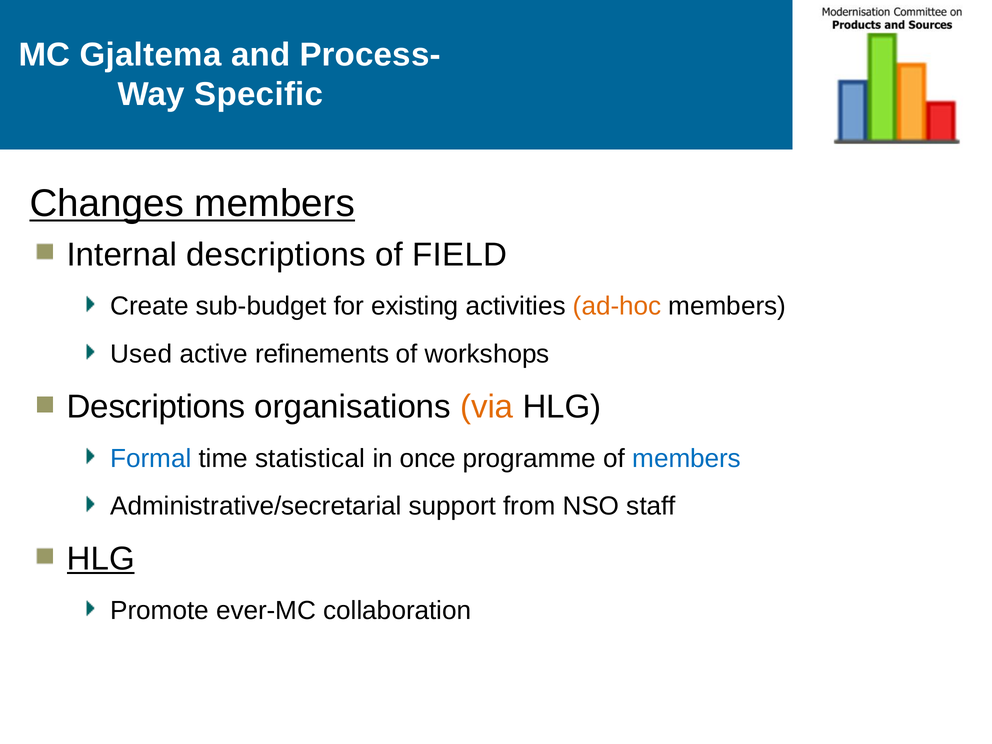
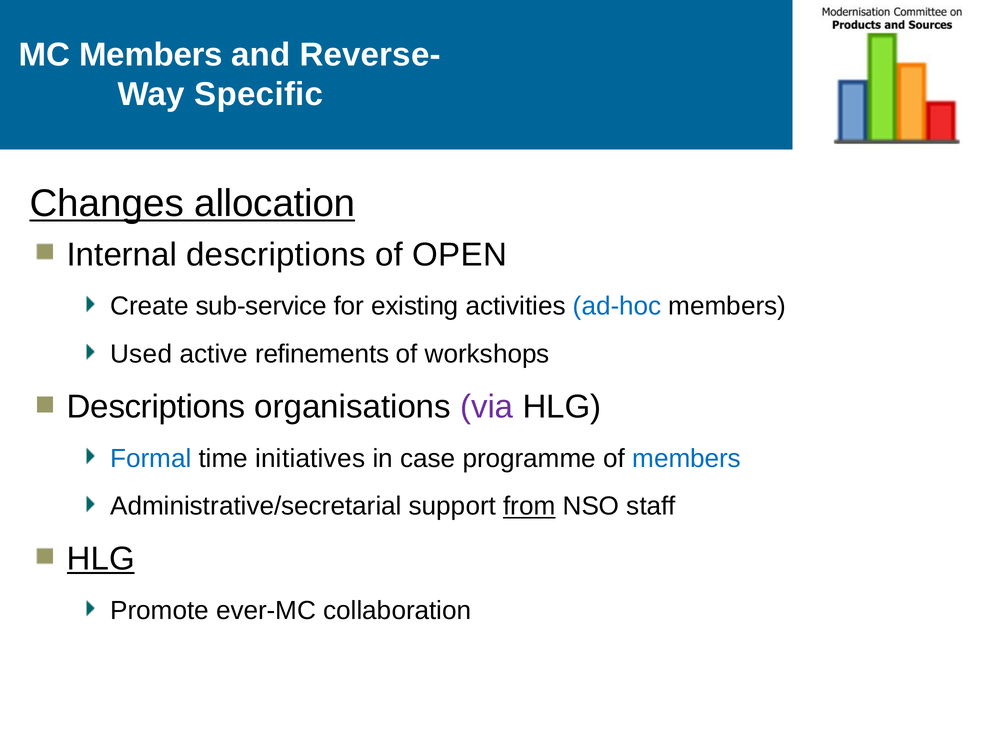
MC Gjaltema: Gjaltema -> Members
Process-: Process- -> Reverse-
Changes members: members -> allocation
FIELD: FIELD -> OPEN
sub-budget: sub-budget -> sub-service
ad-hoc colour: orange -> blue
via colour: orange -> purple
statistical: statistical -> initiatives
once: once -> case
from underline: none -> present
